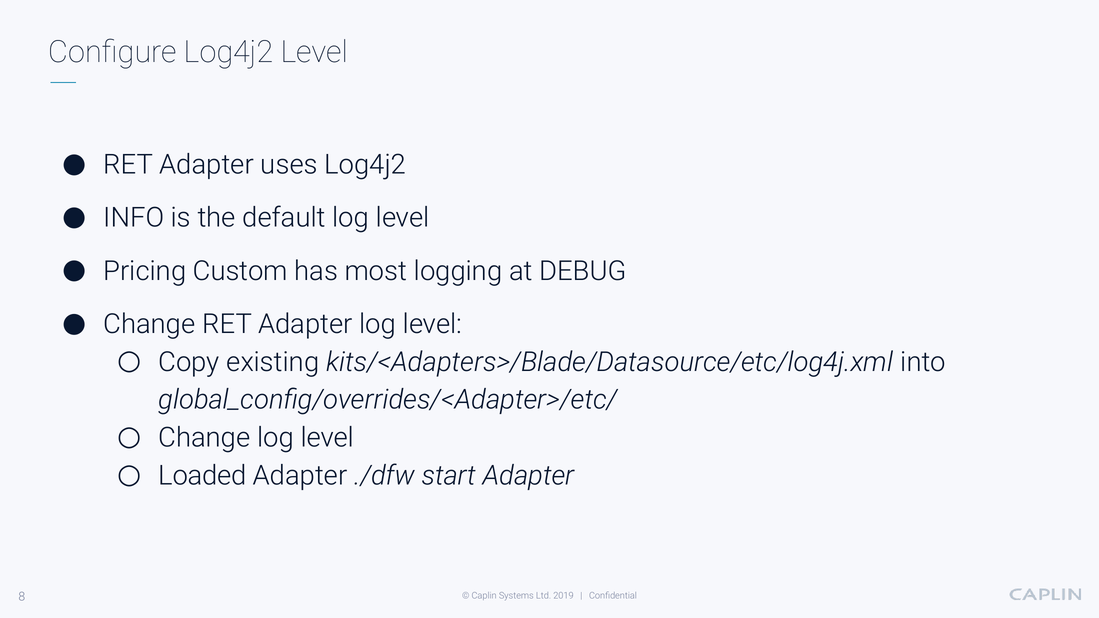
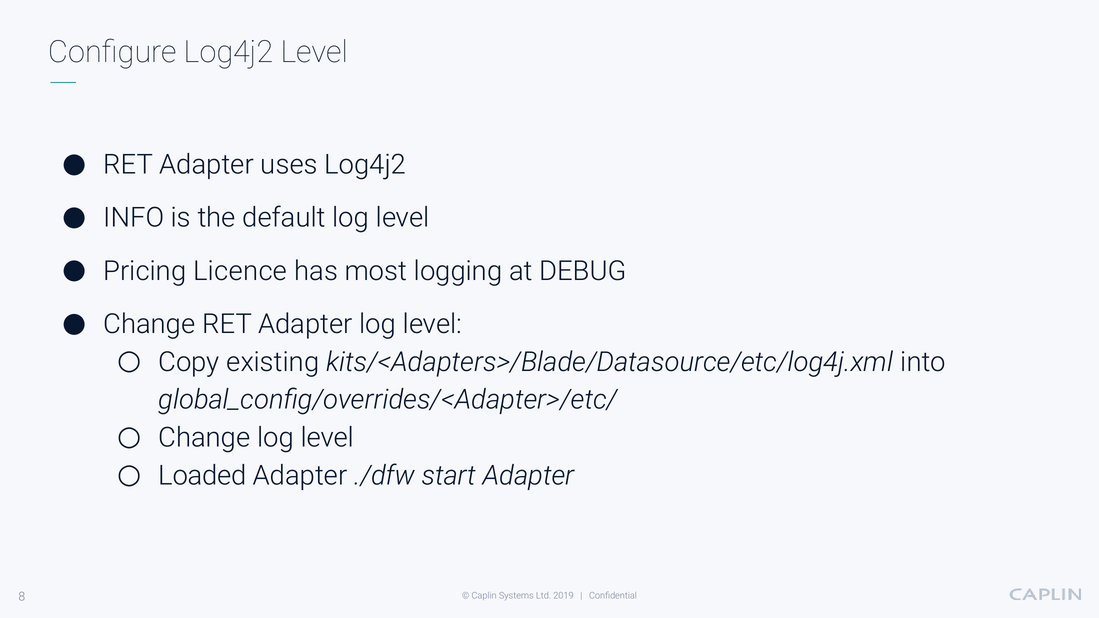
Custom: Custom -> Licence
